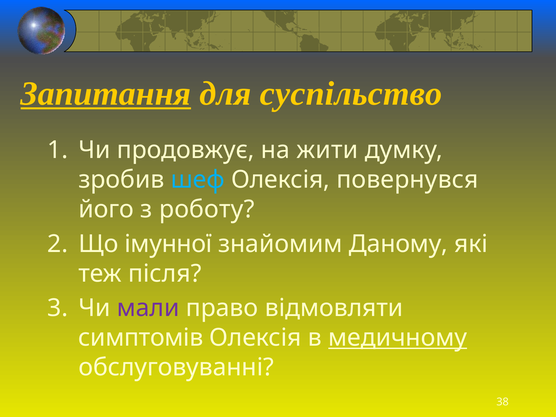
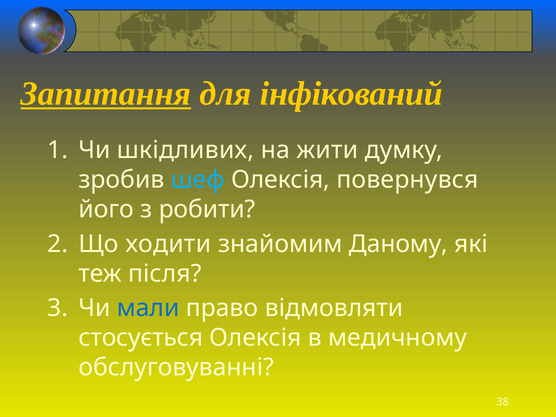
суспільство: суспільство -> інфікований
продовжує: продовжує -> шкідливих
роботу: роботу -> робити
імунної: імунної -> ходити
мали colour: purple -> blue
симптомів: симптомів -> стосується
медичному underline: present -> none
